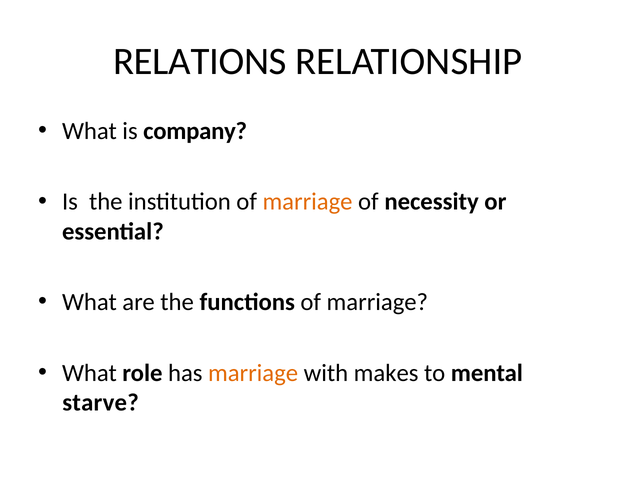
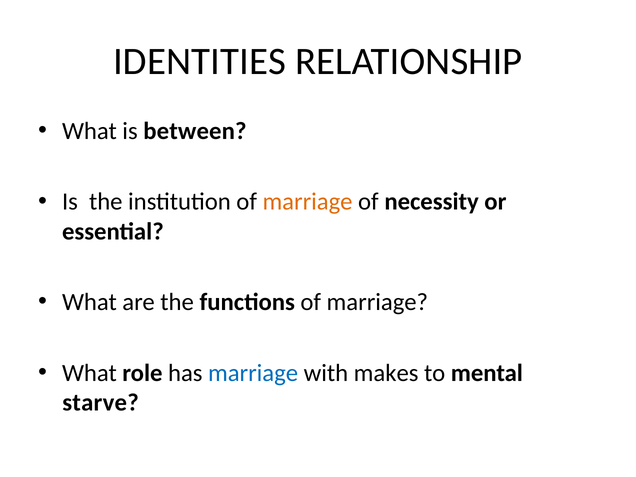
RELATIONS: RELATIONS -> IDENTITIES
company: company -> between
marriage at (253, 373) colour: orange -> blue
